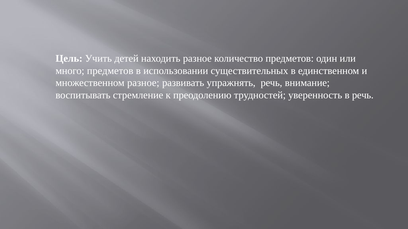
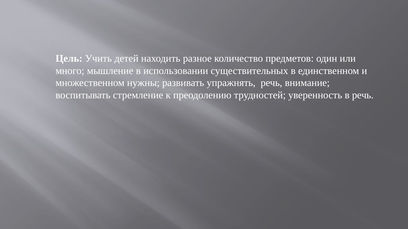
много предметов: предметов -> мышление
множественном разное: разное -> нужны
